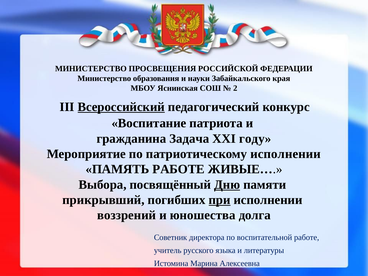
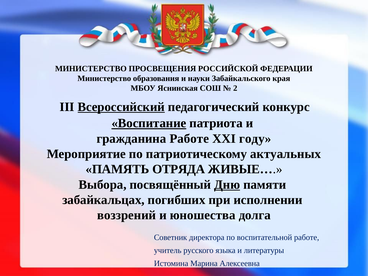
Воспитание underline: none -> present
гражданина Задача: Задача -> Работе
патриотическому исполнении: исполнении -> актуальных
ПАМЯТЬ РАБОТЕ: РАБОТЕ -> ОТРЯДА
прикрывший: прикрывший -> забайкальцах
при underline: present -> none
